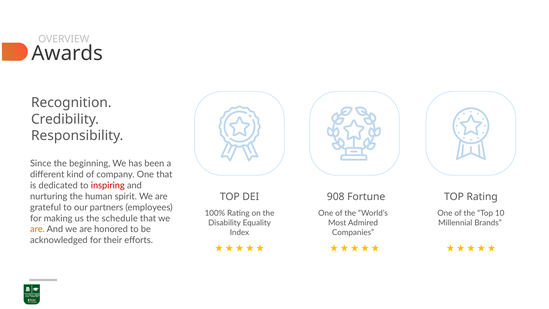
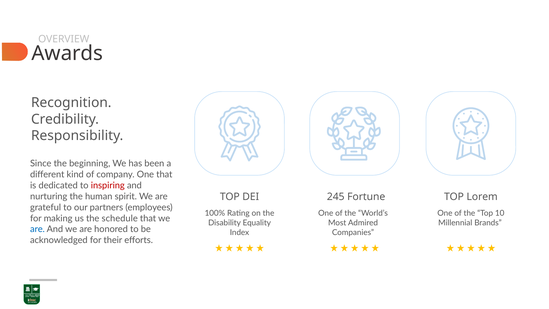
908: 908 -> 245
TOP Rating: Rating -> Lorem
are at (37, 229) colour: orange -> blue
